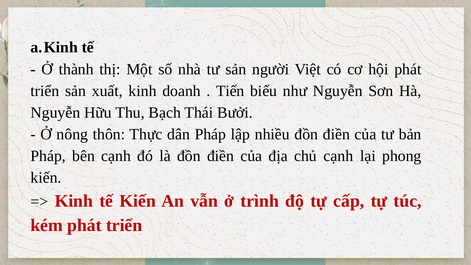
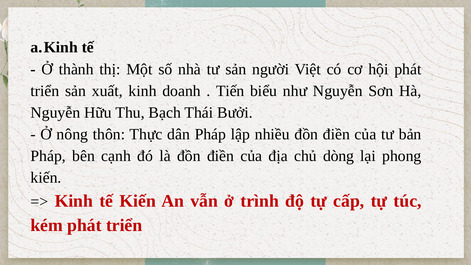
chủ cạnh: cạnh -> dòng
